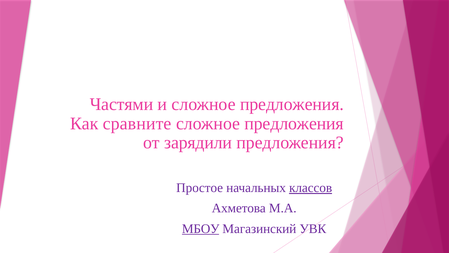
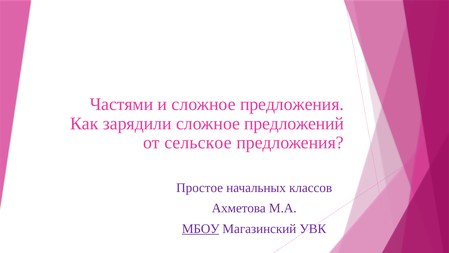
сравните: сравните -> зарядили
предложения at (294, 123): предложения -> предложений
зарядили: зарядили -> сельское
классов underline: present -> none
